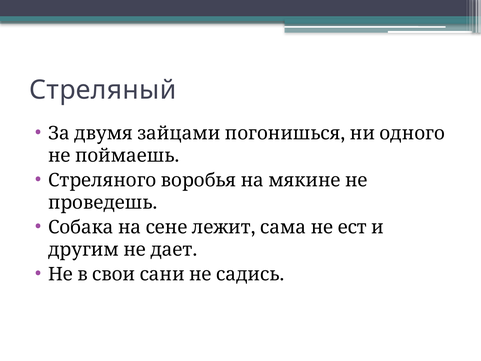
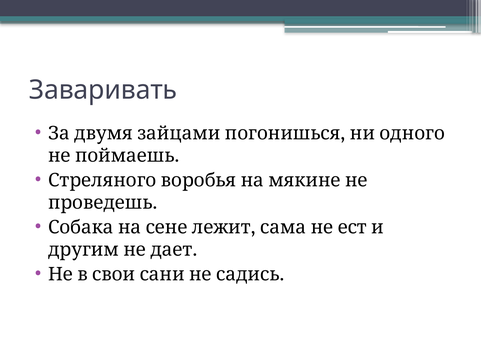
Стреляный: Стреляный -> Заваривать
